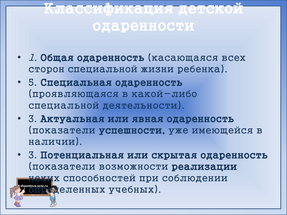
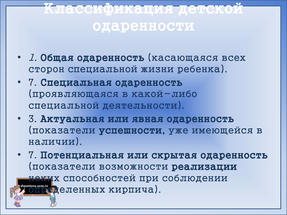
5 at (33, 83): 5 -> 7
3 at (33, 155): 3 -> 7
учебных: учебных -> кирпича
